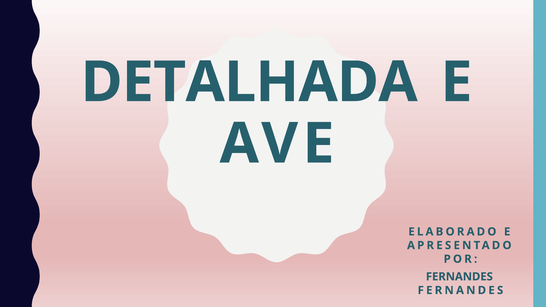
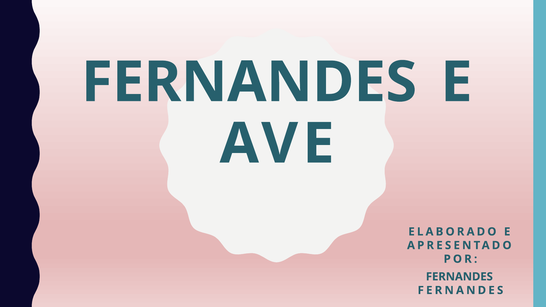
DETALHADA at (249, 82): DETALHADA -> FERNANDES
